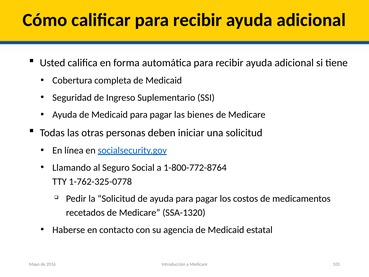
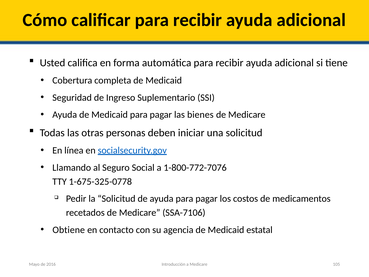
1-800-772-8764: 1-800-772-8764 -> 1-800-772-7076
1-762-325-0778: 1-762-325-0778 -> 1-675-325-0778
SSA-1320: SSA-1320 -> SSA-7106
Haberse: Haberse -> Obtiene
